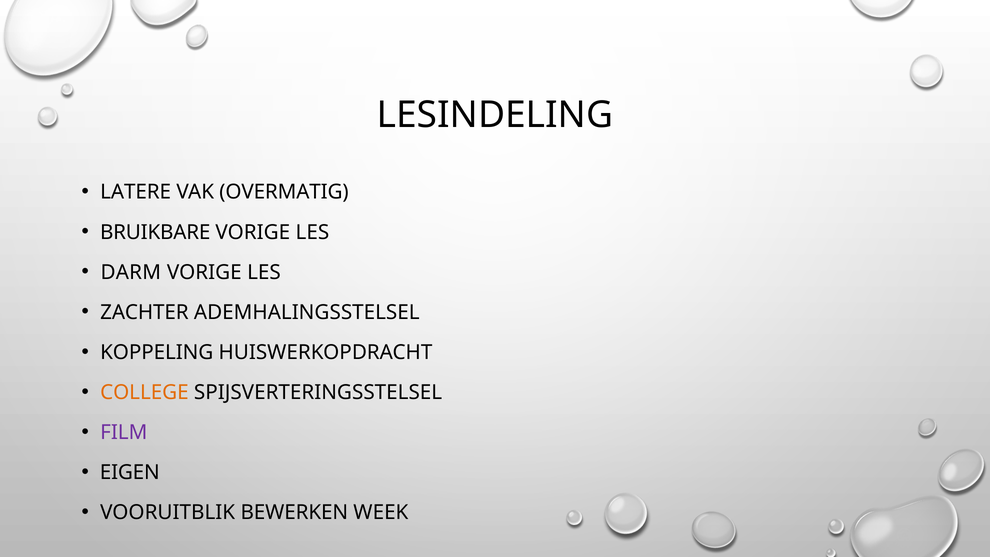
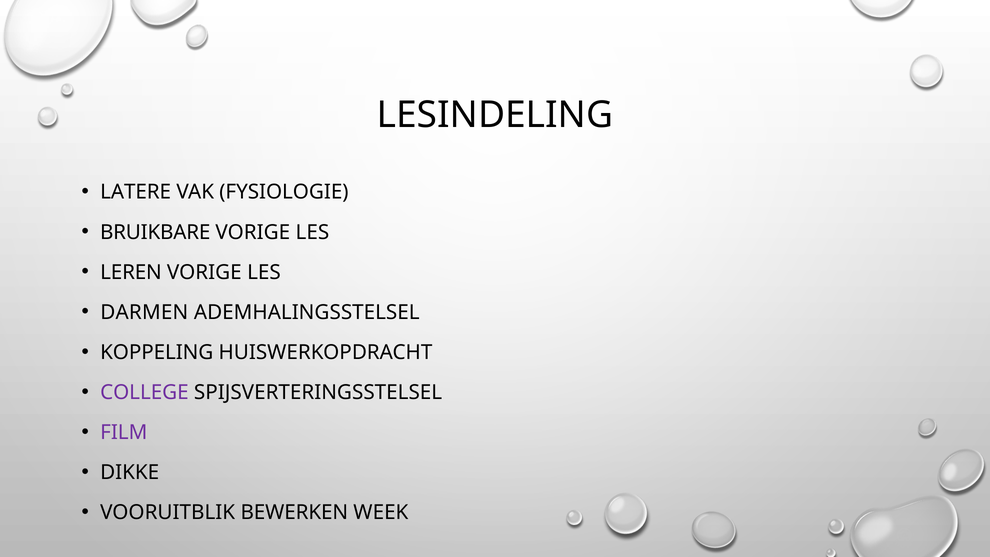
OVERMATIG: OVERMATIG -> FYSIOLOGIE
DARM: DARM -> LEREN
ZACHTER: ZACHTER -> DARMEN
COLLEGE colour: orange -> purple
EIGEN: EIGEN -> DIKKE
